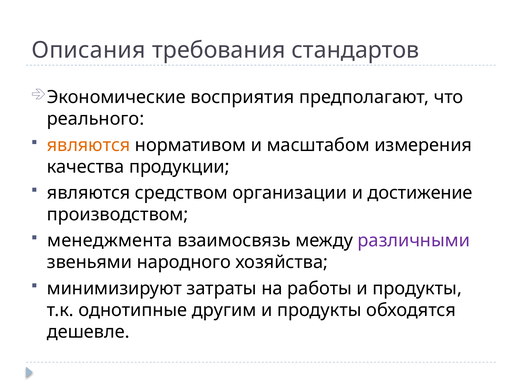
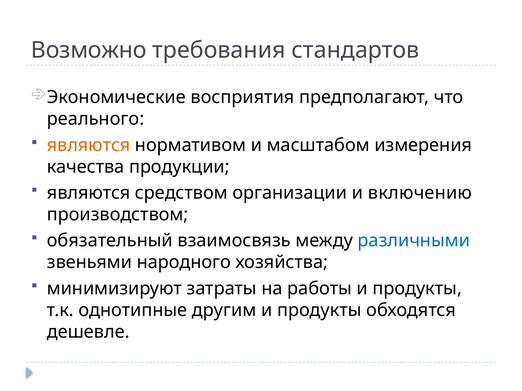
Описания: Описания -> Возможно
достижение: достижение -> включению
менеджмента: менеджмента -> обязательный
различными colour: purple -> blue
